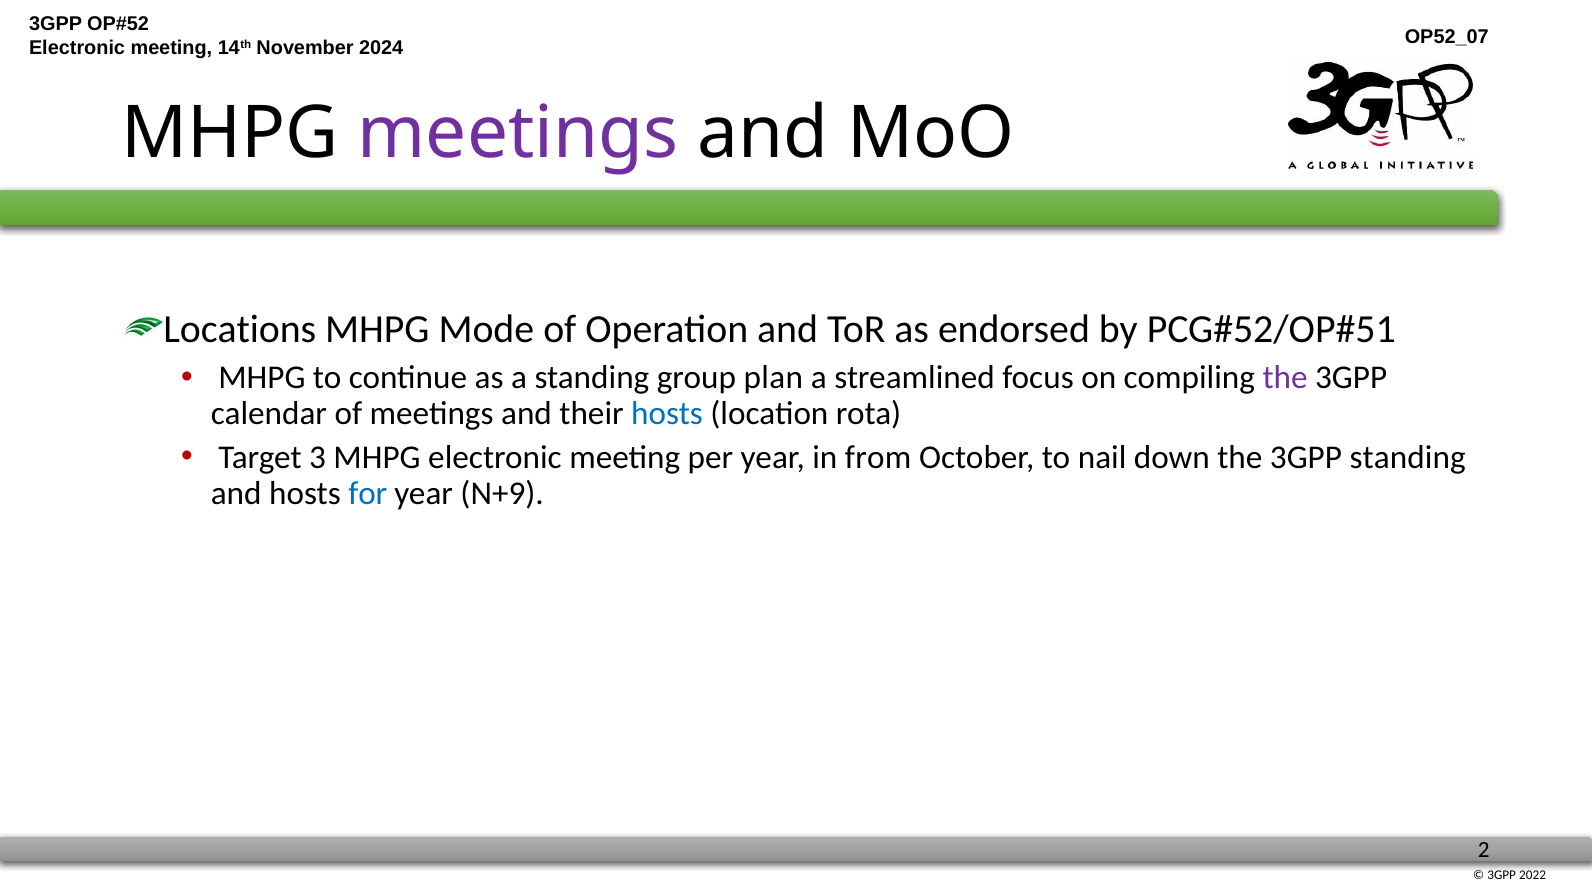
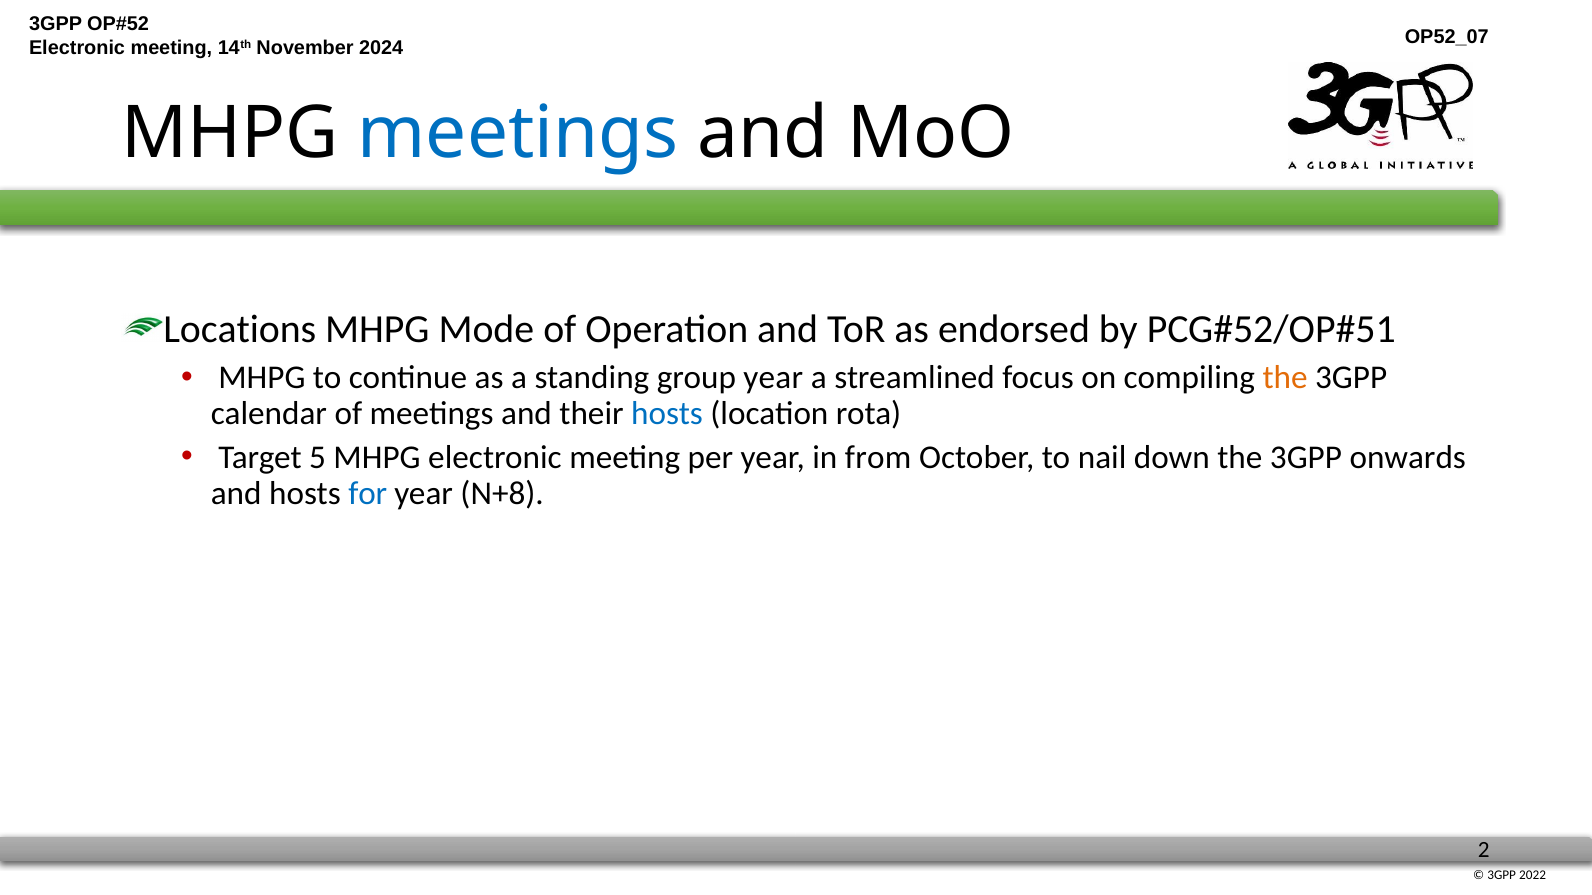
meetings at (518, 134) colour: purple -> blue
group plan: plan -> year
the at (1285, 378) colour: purple -> orange
3: 3 -> 5
3GPP standing: standing -> onwards
N+9: N+9 -> N+8
